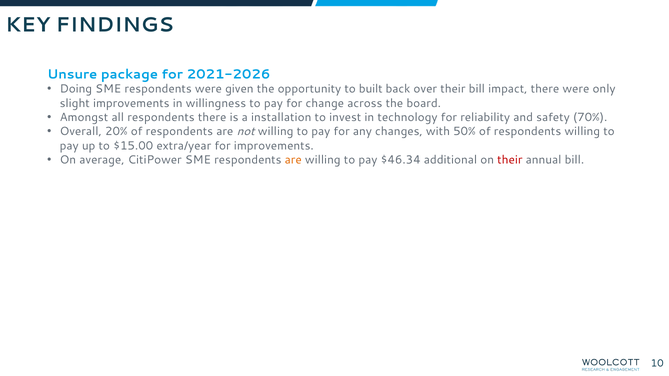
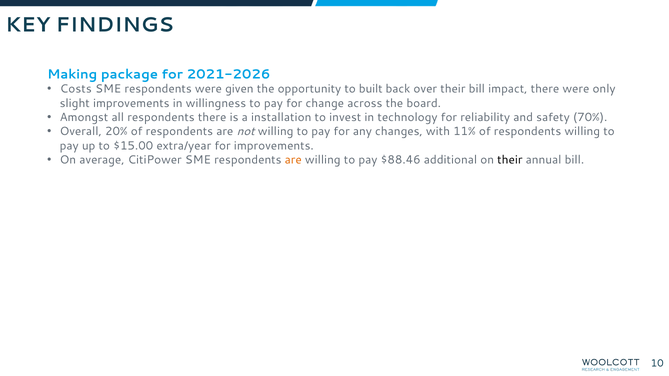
Unsure: Unsure -> Making
Doing: Doing -> Costs
50%: 50% -> 11%
$46.34: $46.34 -> $88.46
their at (510, 160) colour: red -> black
